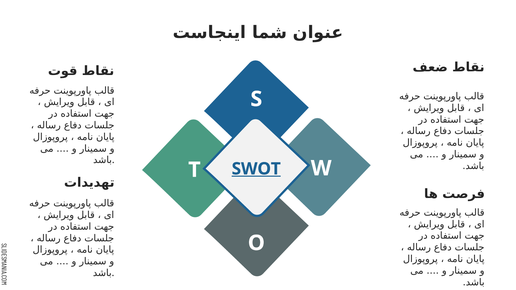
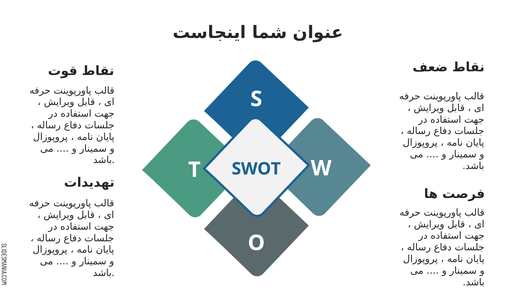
SWOT underline: present -> none
